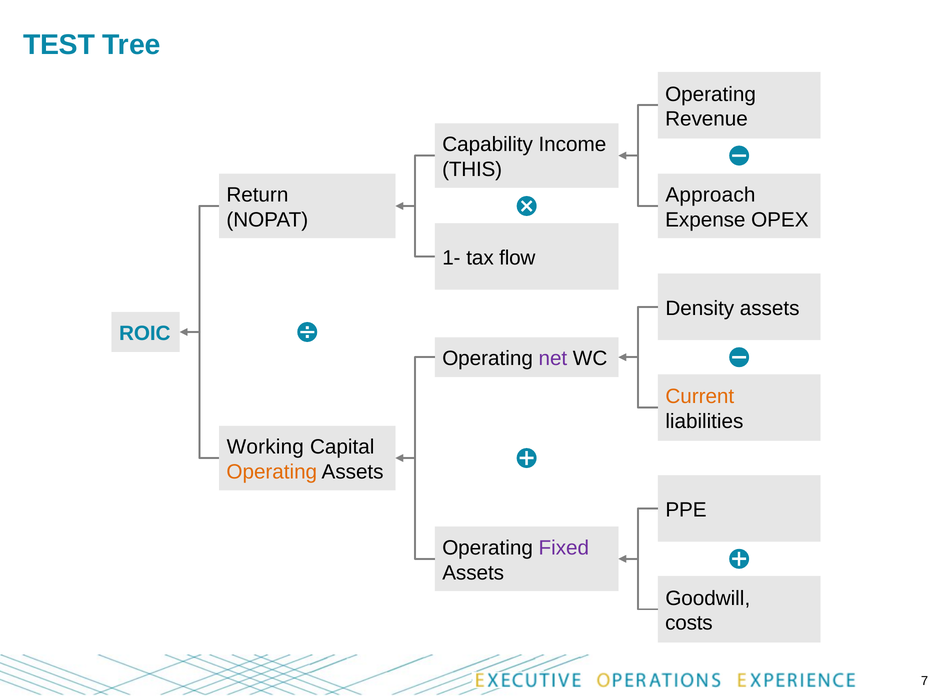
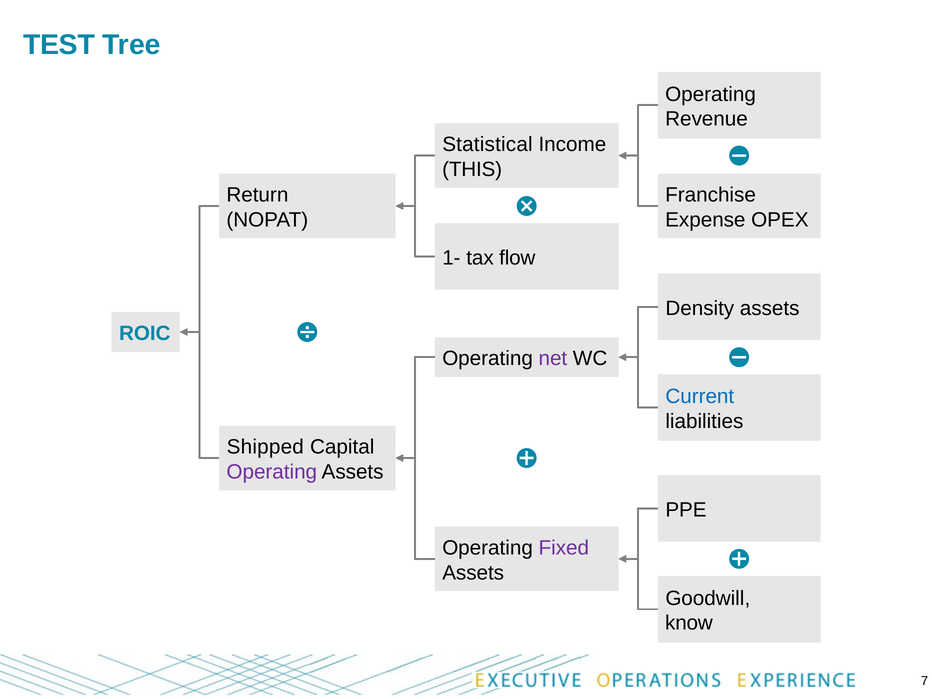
Capability: Capability -> Statistical
Approach: Approach -> Franchise
Current colour: orange -> blue
Working: Working -> Shipped
Operating at (272, 472) colour: orange -> purple
costs: costs -> know
